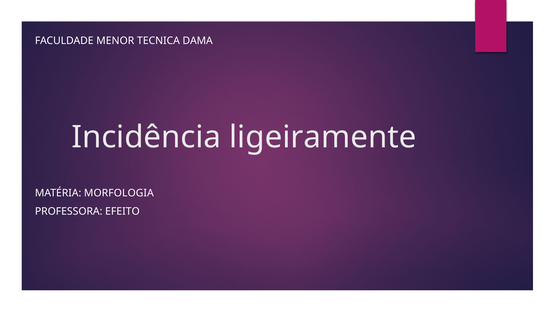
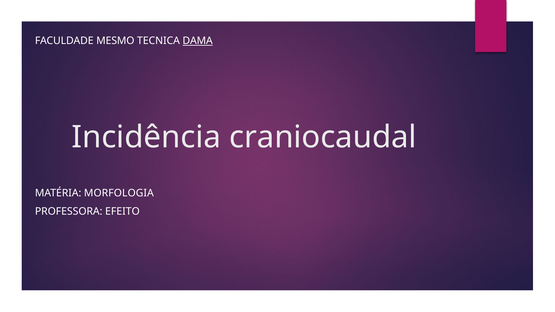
MENOR: MENOR -> MESMO
DAMA underline: none -> present
ligeiramente: ligeiramente -> craniocaudal
